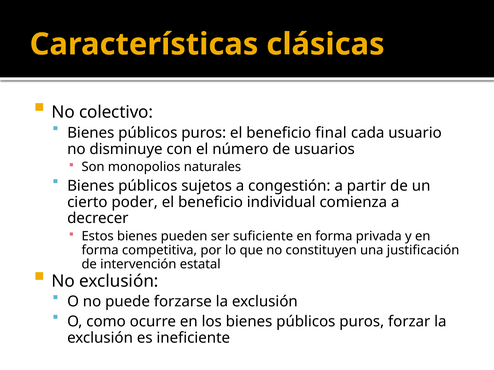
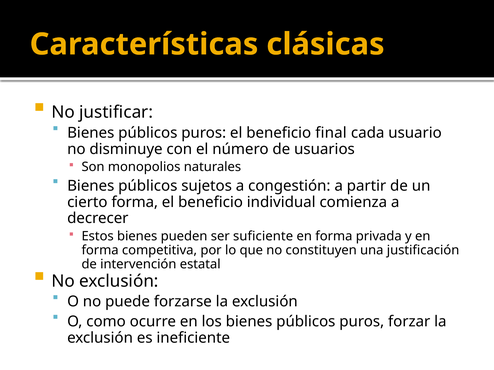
colectivo: colectivo -> justificar
cierto poder: poder -> forma
